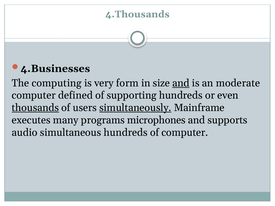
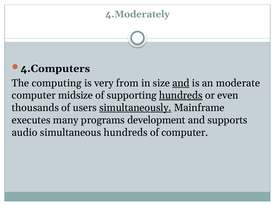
4.Thousands: 4.Thousands -> 4.Moderately
4.Businesses: 4.Businesses -> 4.Computers
form: form -> from
defined: defined -> midsize
hundreds at (181, 95) underline: none -> present
thousands underline: present -> none
microphones: microphones -> development
